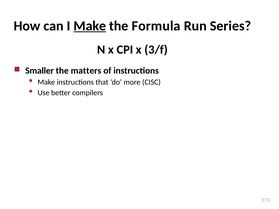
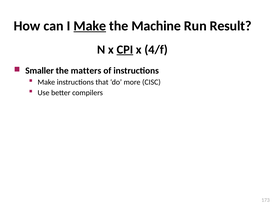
Formula: Formula -> Machine
Series: Series -> Result
CPI underline: none -> present
3/f: 3/f -> 4/f
